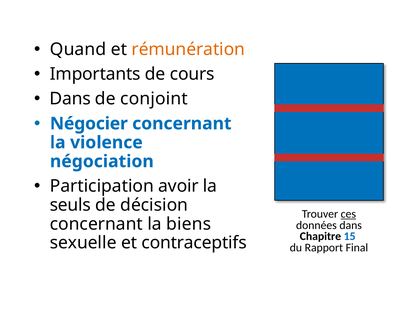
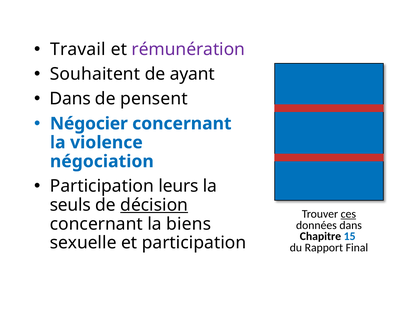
Quand: Quand -> Travail
rémunération colour: orange -> purple
Importants: Importants -> Souhaitent
cours: cours -> ayant
conjoint: conjoint -> pensent
avoir: avoir -> leurs
décision underline: none -> present
et contraceptifs: contraceptifs -> participation
